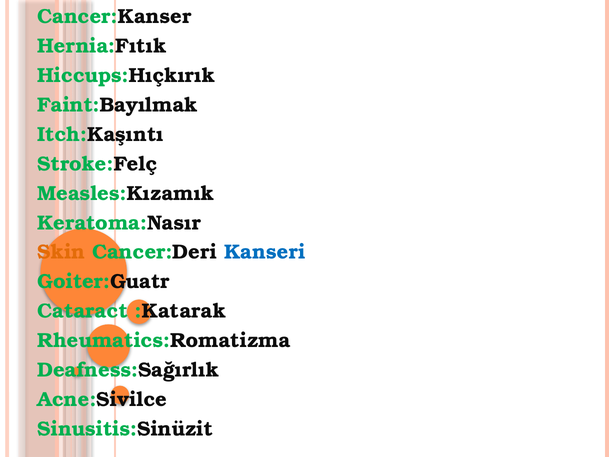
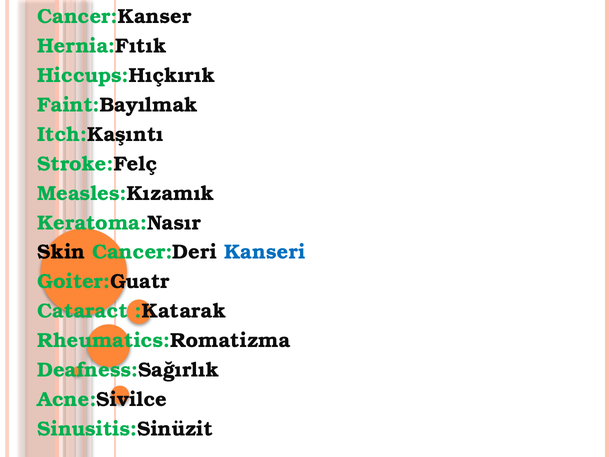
Skin colour: orange -> black
